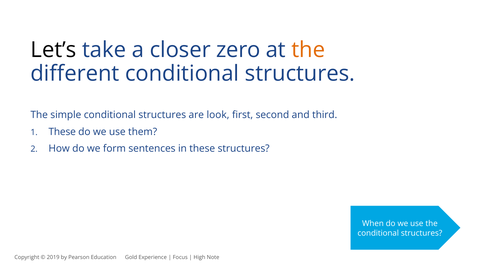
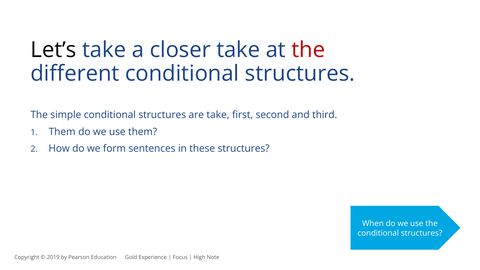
closer zero: zero -> take
the at (308, 50) colour: orange -> red
are look: look -> take
These at (62, 132): These -> Them
